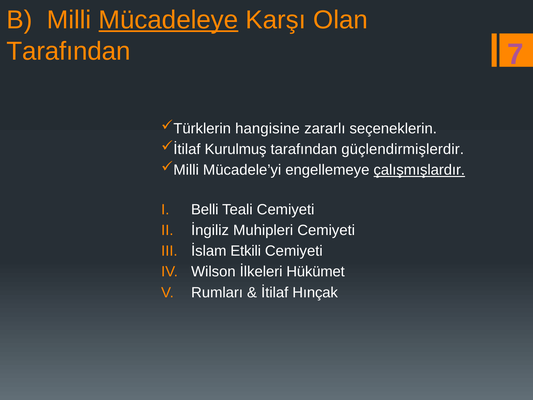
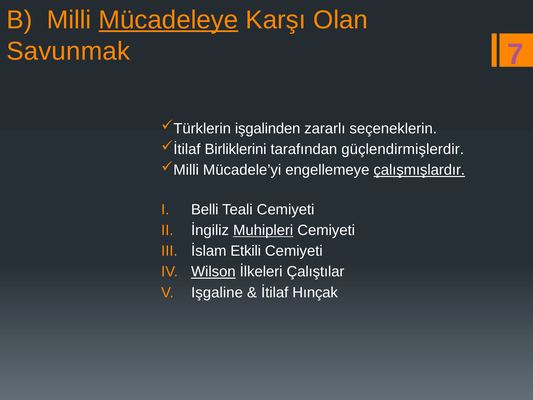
Tarafından at (68, 51): Tarafından -> Savunmak
hangisine: hangisine -> işgalinden
Kurulmuş: Kurulmuş -> Birliklerini
Muhipleri underline: none -> present
Wilson underline: none -> present
Hükümet: Hükümet -> Çalıştılar
Rumları: Rumları -> Işgaline
